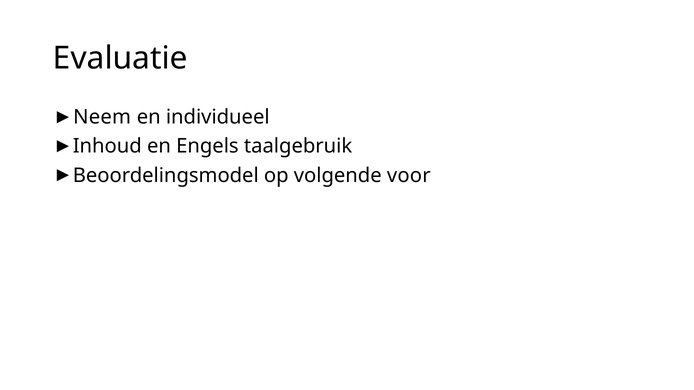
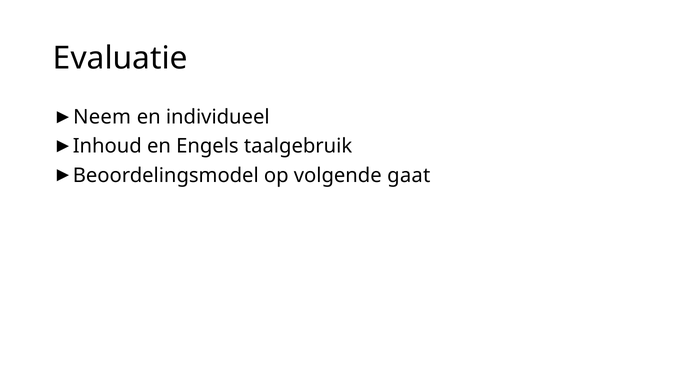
voor: voor -> gaat
